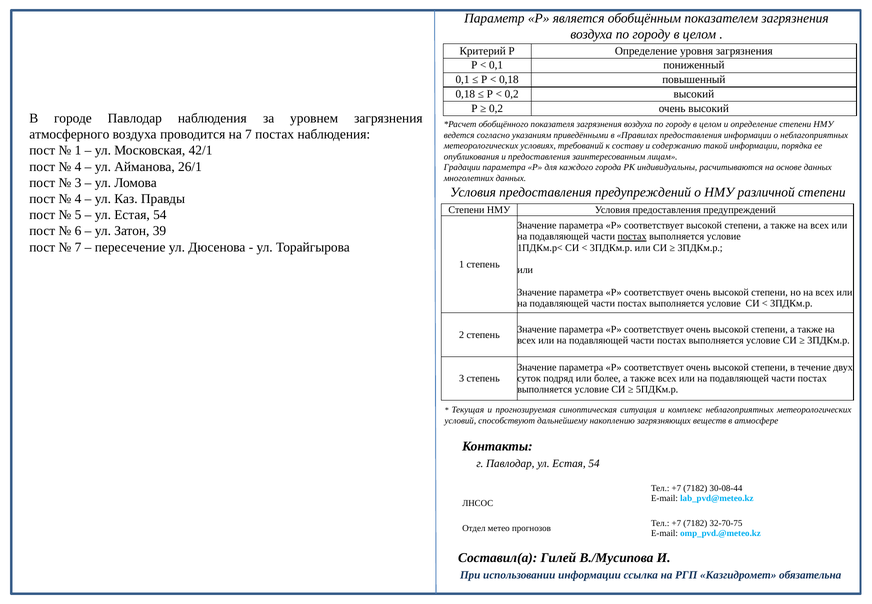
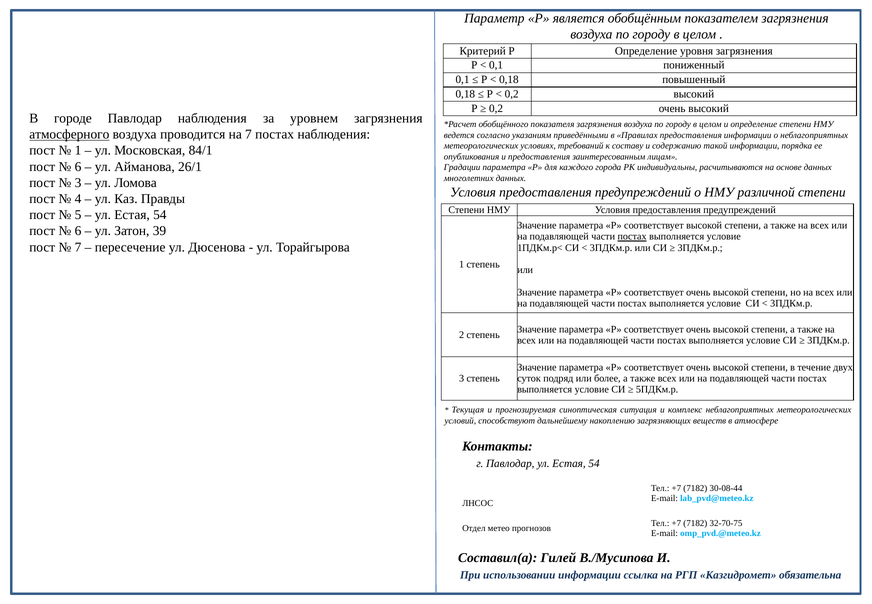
атмосферного underline: none -> present
42/1: 42/1 -> 84/1
4 at (78, 167): 4 -> 6
